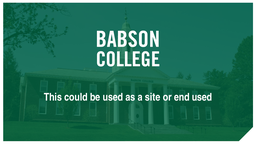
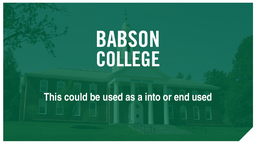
site: site -> into
